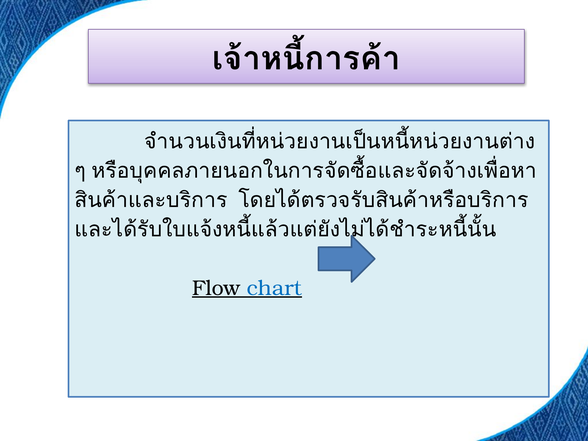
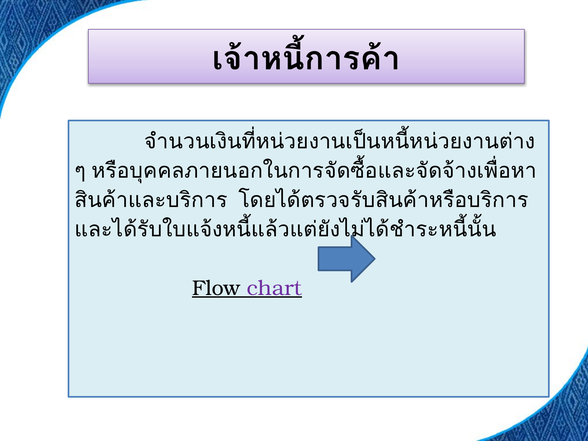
chart colour: blue -> purple
